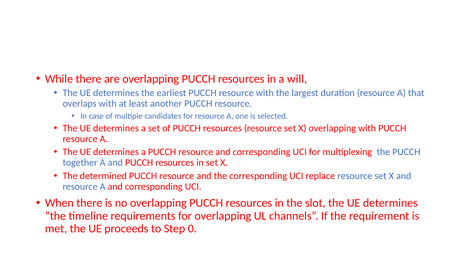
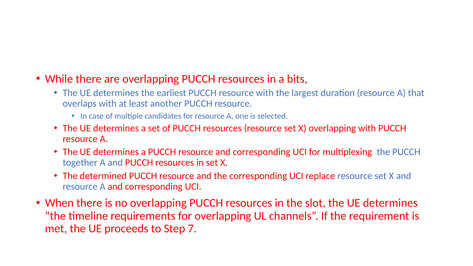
will: will -> bits
0: 0 -> 7
